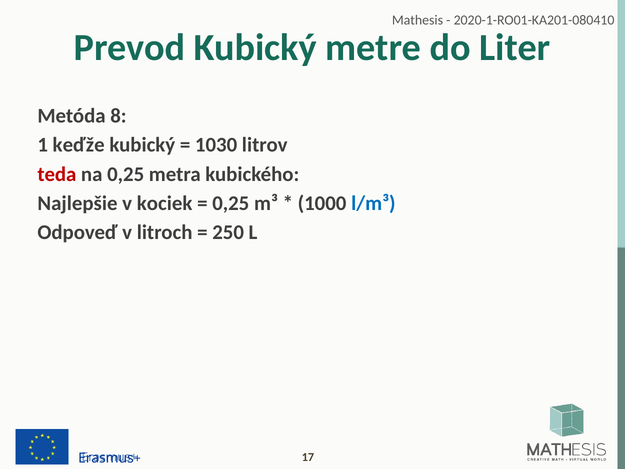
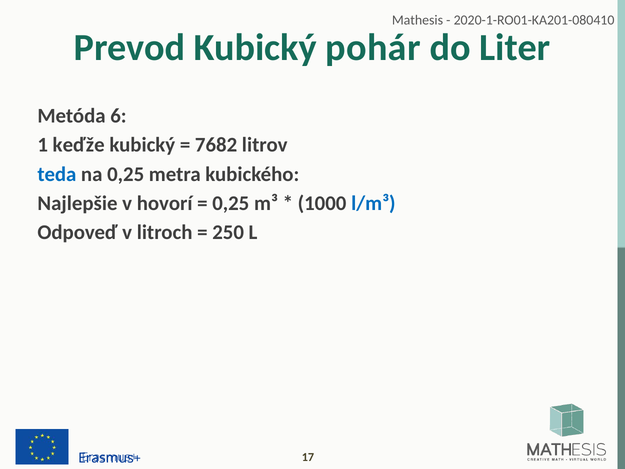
metre: metre -> pohár
8: 8 -> 6
1030: 1030 -> 7682
teda colour: red -> blue
kociek: kociek -> hovorí
